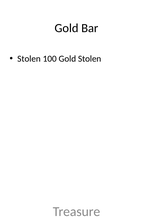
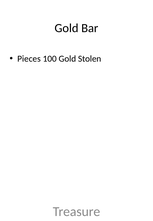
Stolen at (29, 59): Stolen -> Pieces
